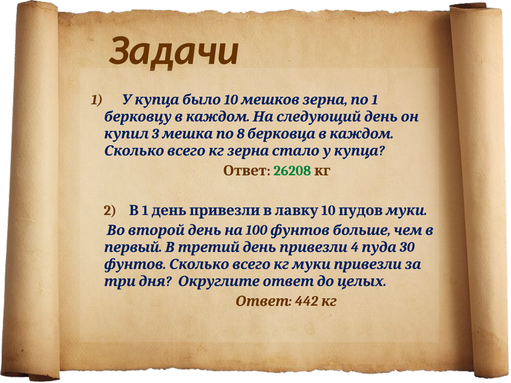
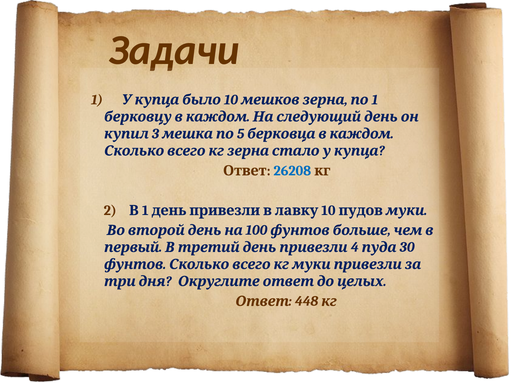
8: 8 -> 5
26208 colour: green -> blue
442: 442 -> 448
